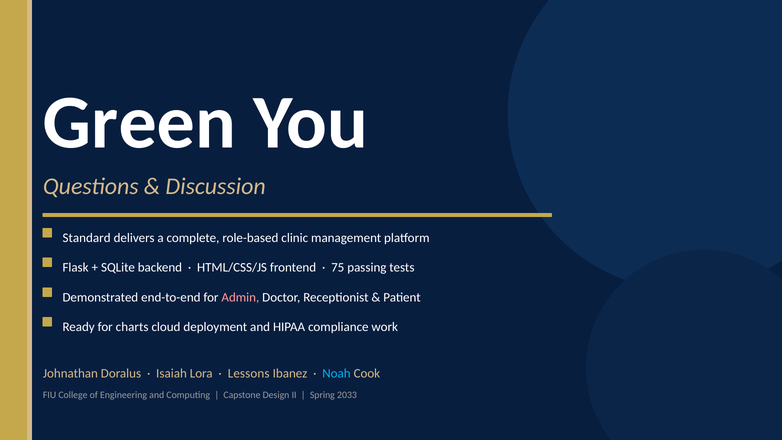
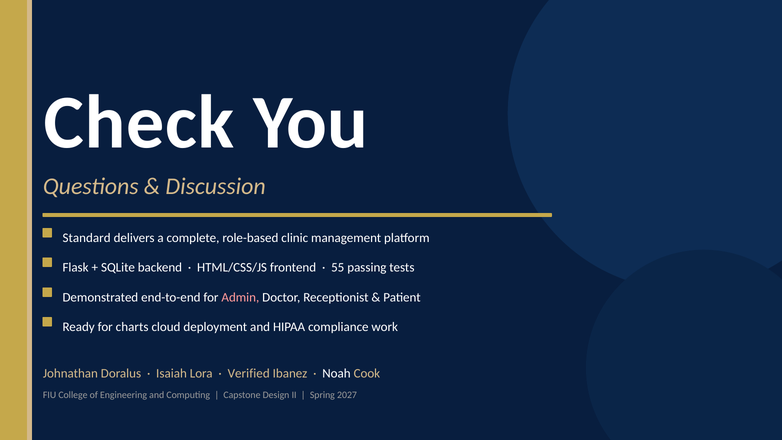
Green: Green -> Check
75: 75 -> 55
Lessons: Lessons -> Verified
Noah colour: light blue -> white
2033: 2033 -> 2027
